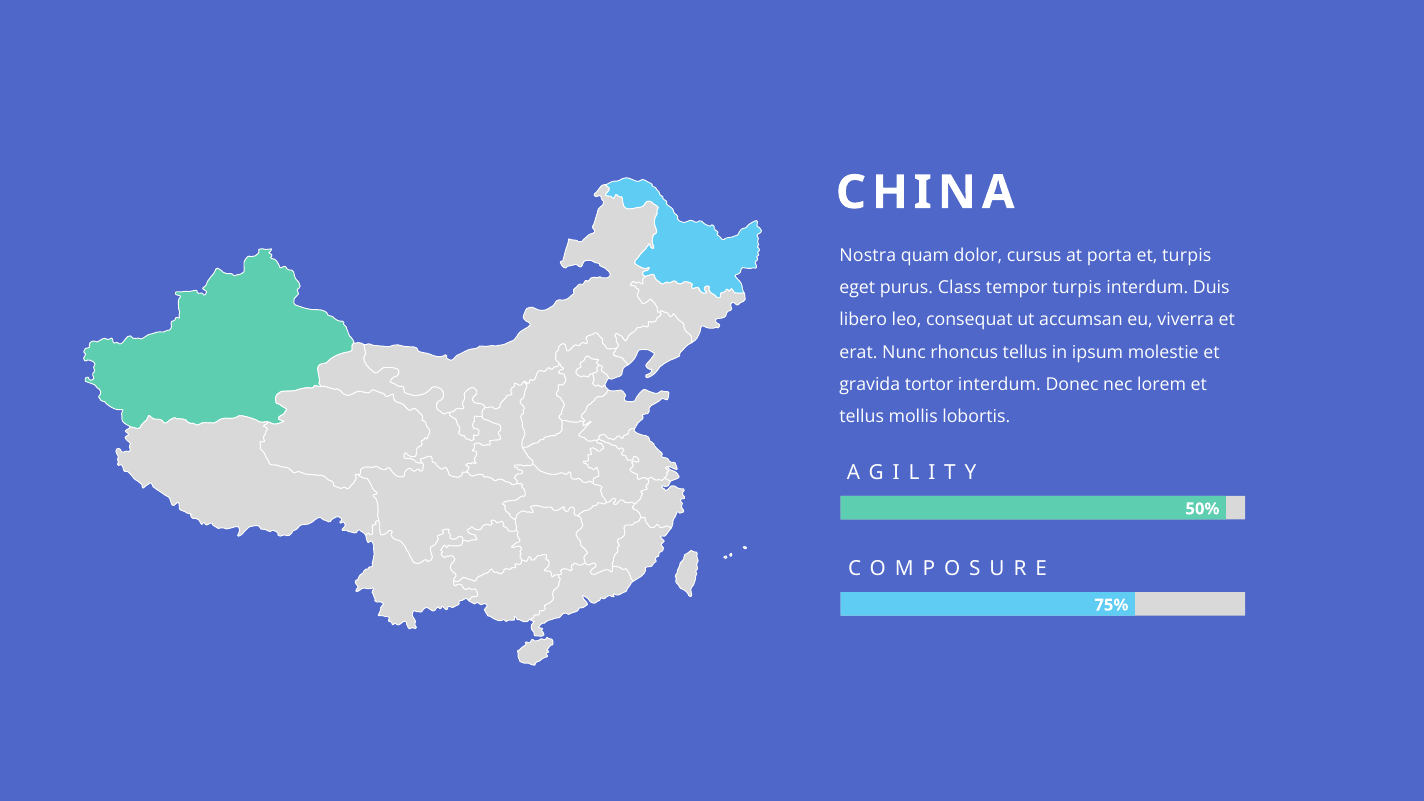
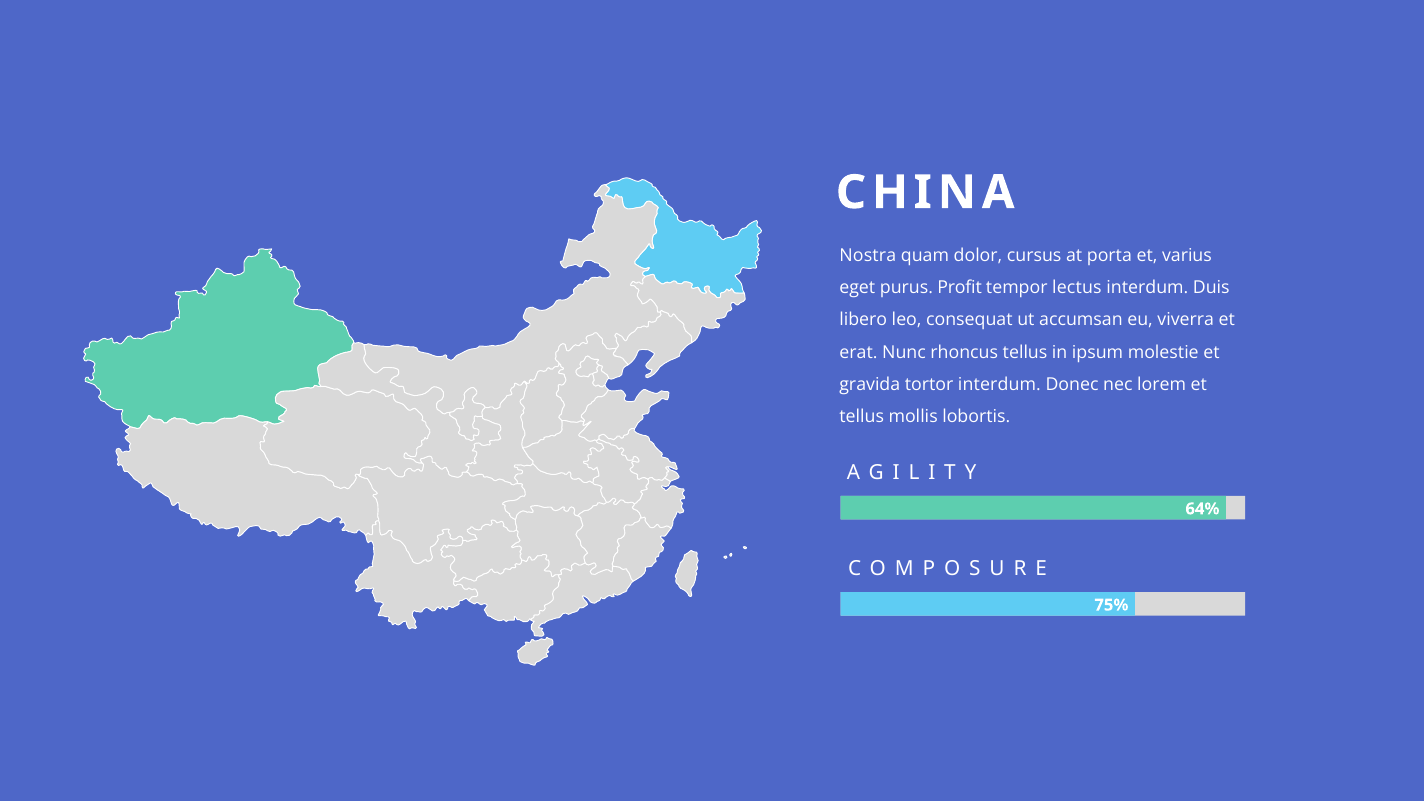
et turpis: turpis -> varius
Class: Class -> Profit
tempor turpis: turpis -> lectus
50%: 50% -> 64%
